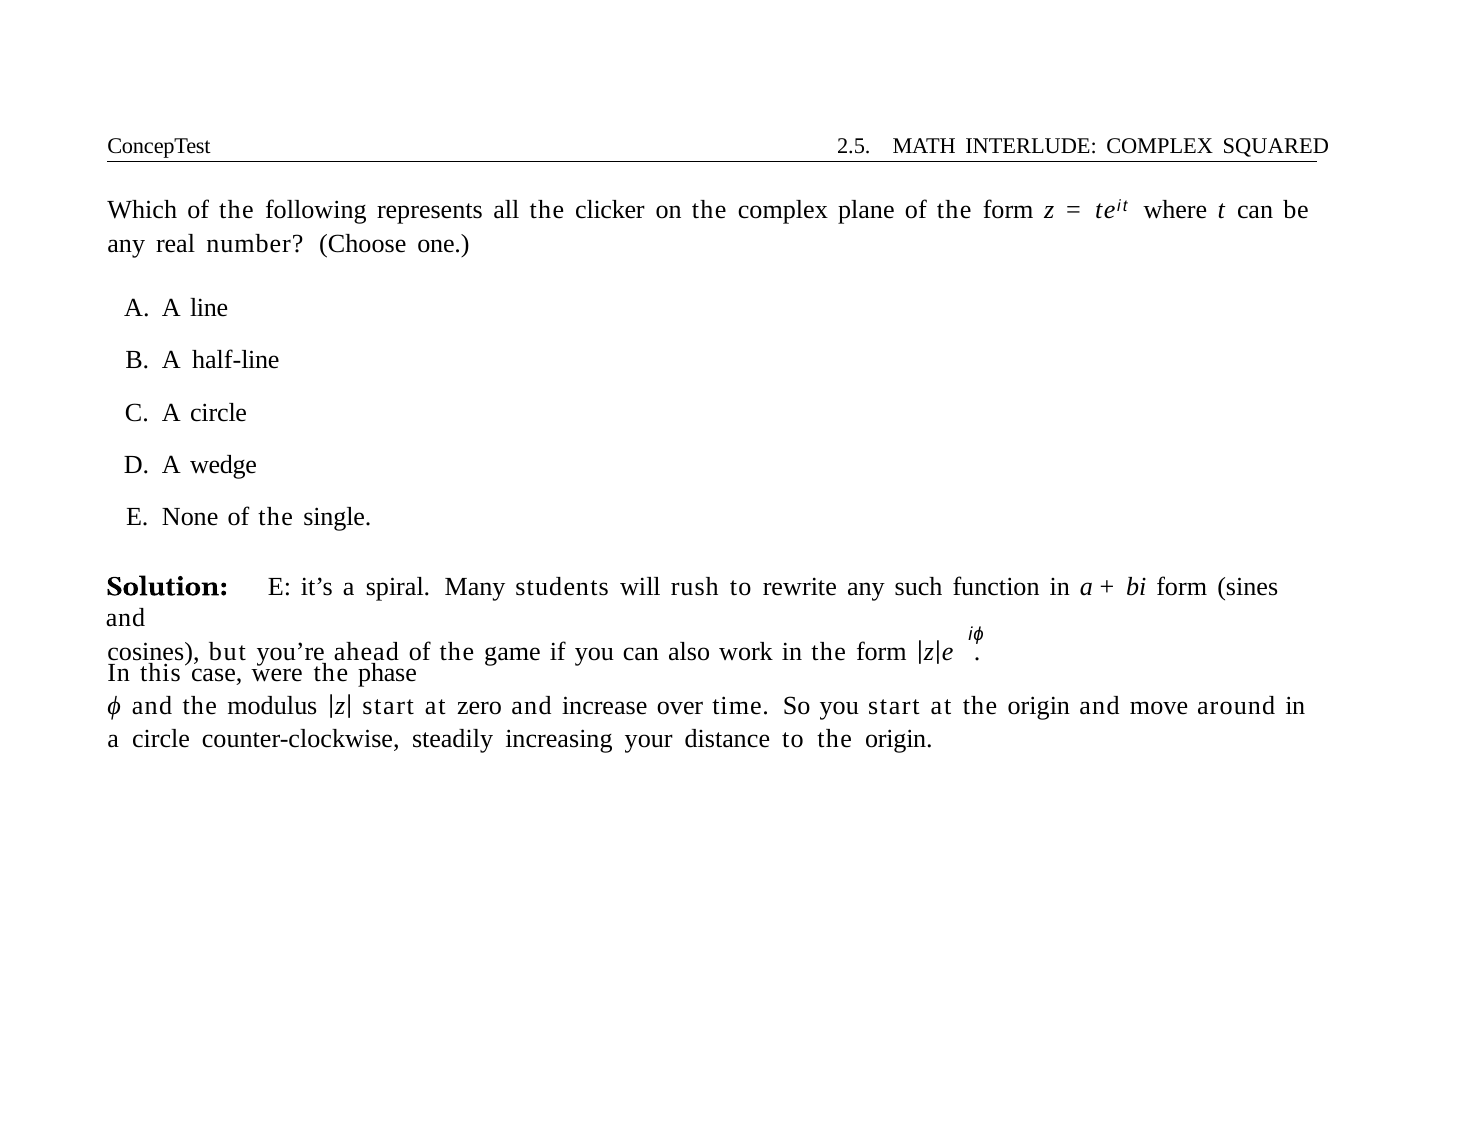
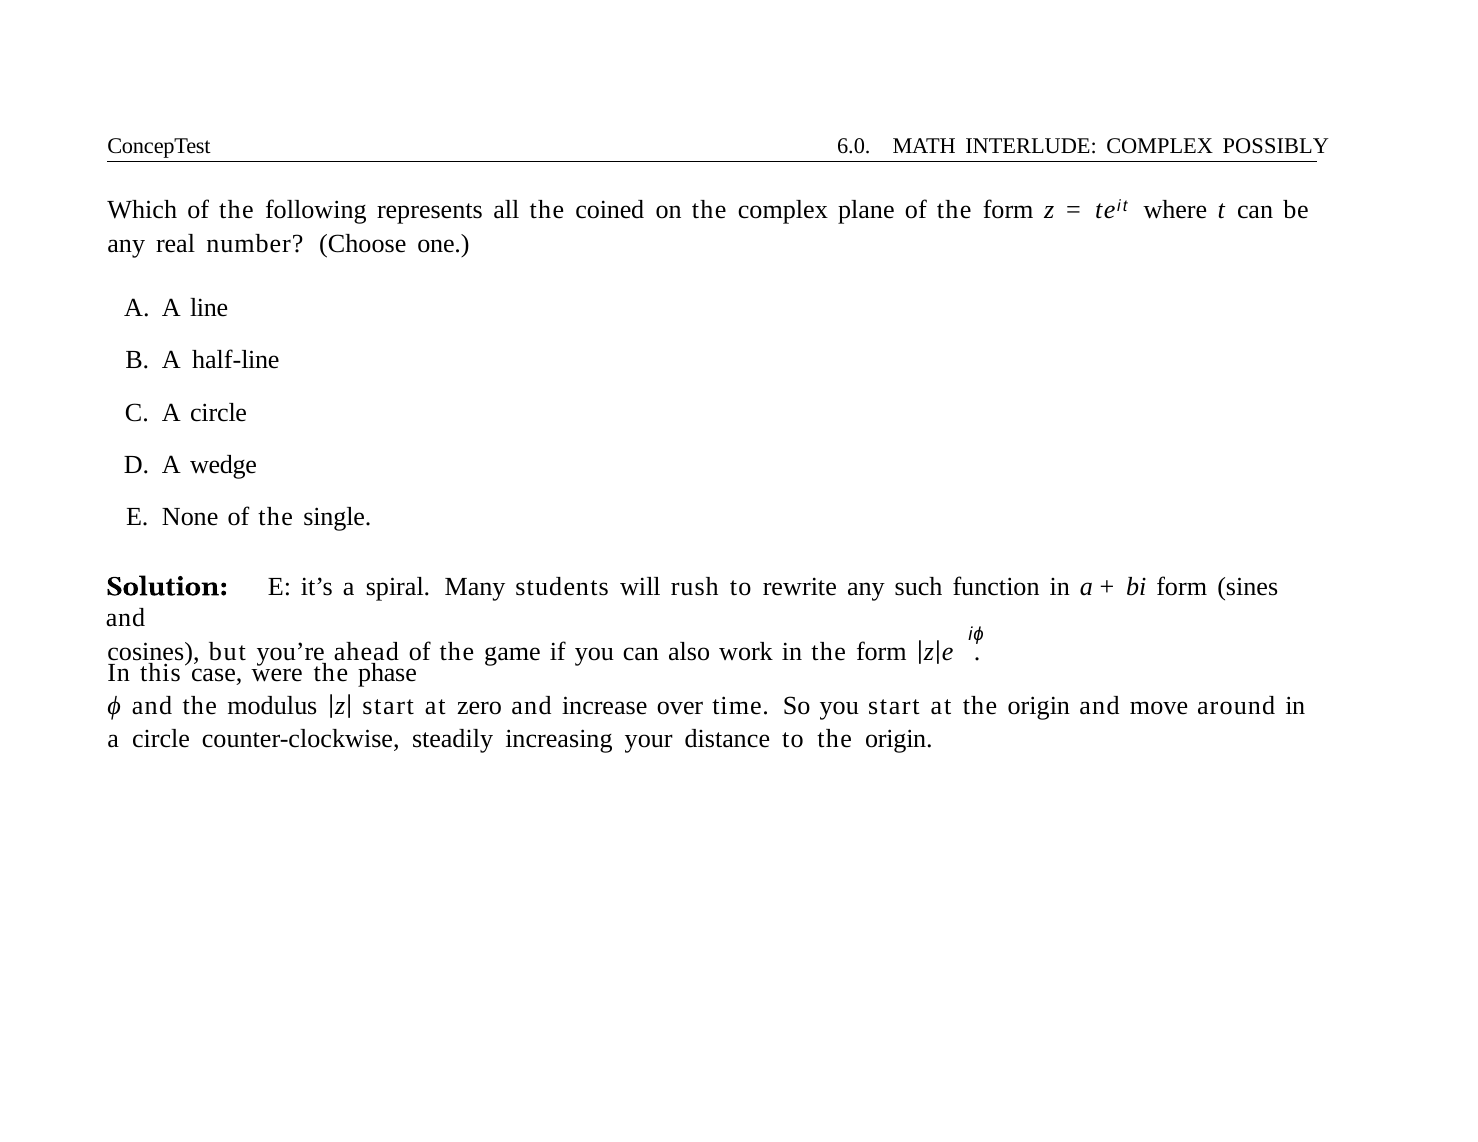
2.5: 2.5 -> 6.0
SQUARED: SQUARED -> POSSIBLY
clicker: clicker -> coined
